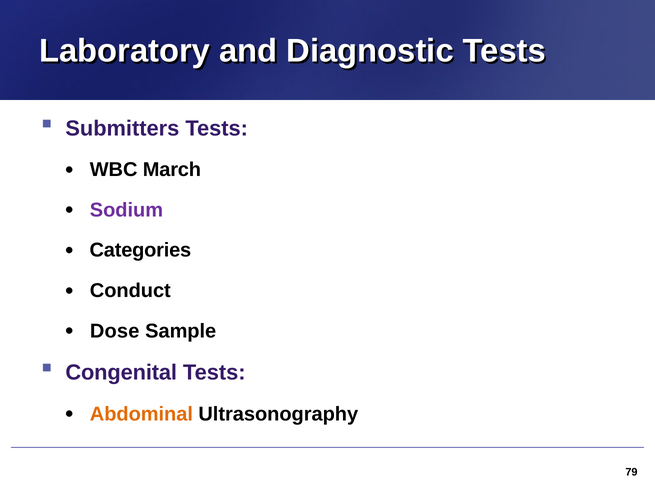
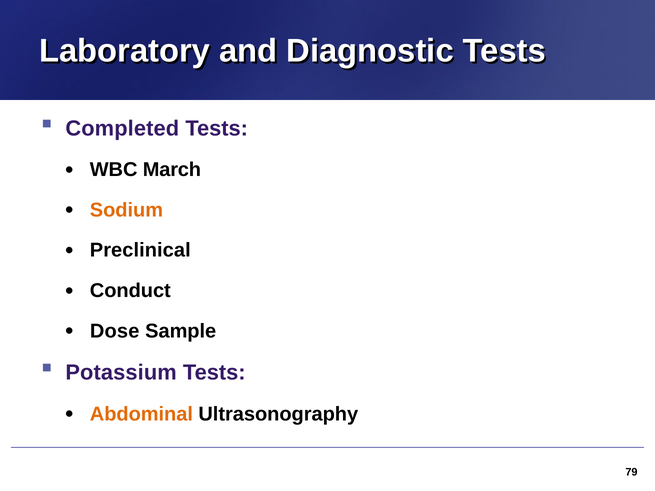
Submitters: Submitters -> Completed
Sodium colour: purple -> orange
Categories: Categories -> Preclinical
Congenital: Congenital -> Potassium
